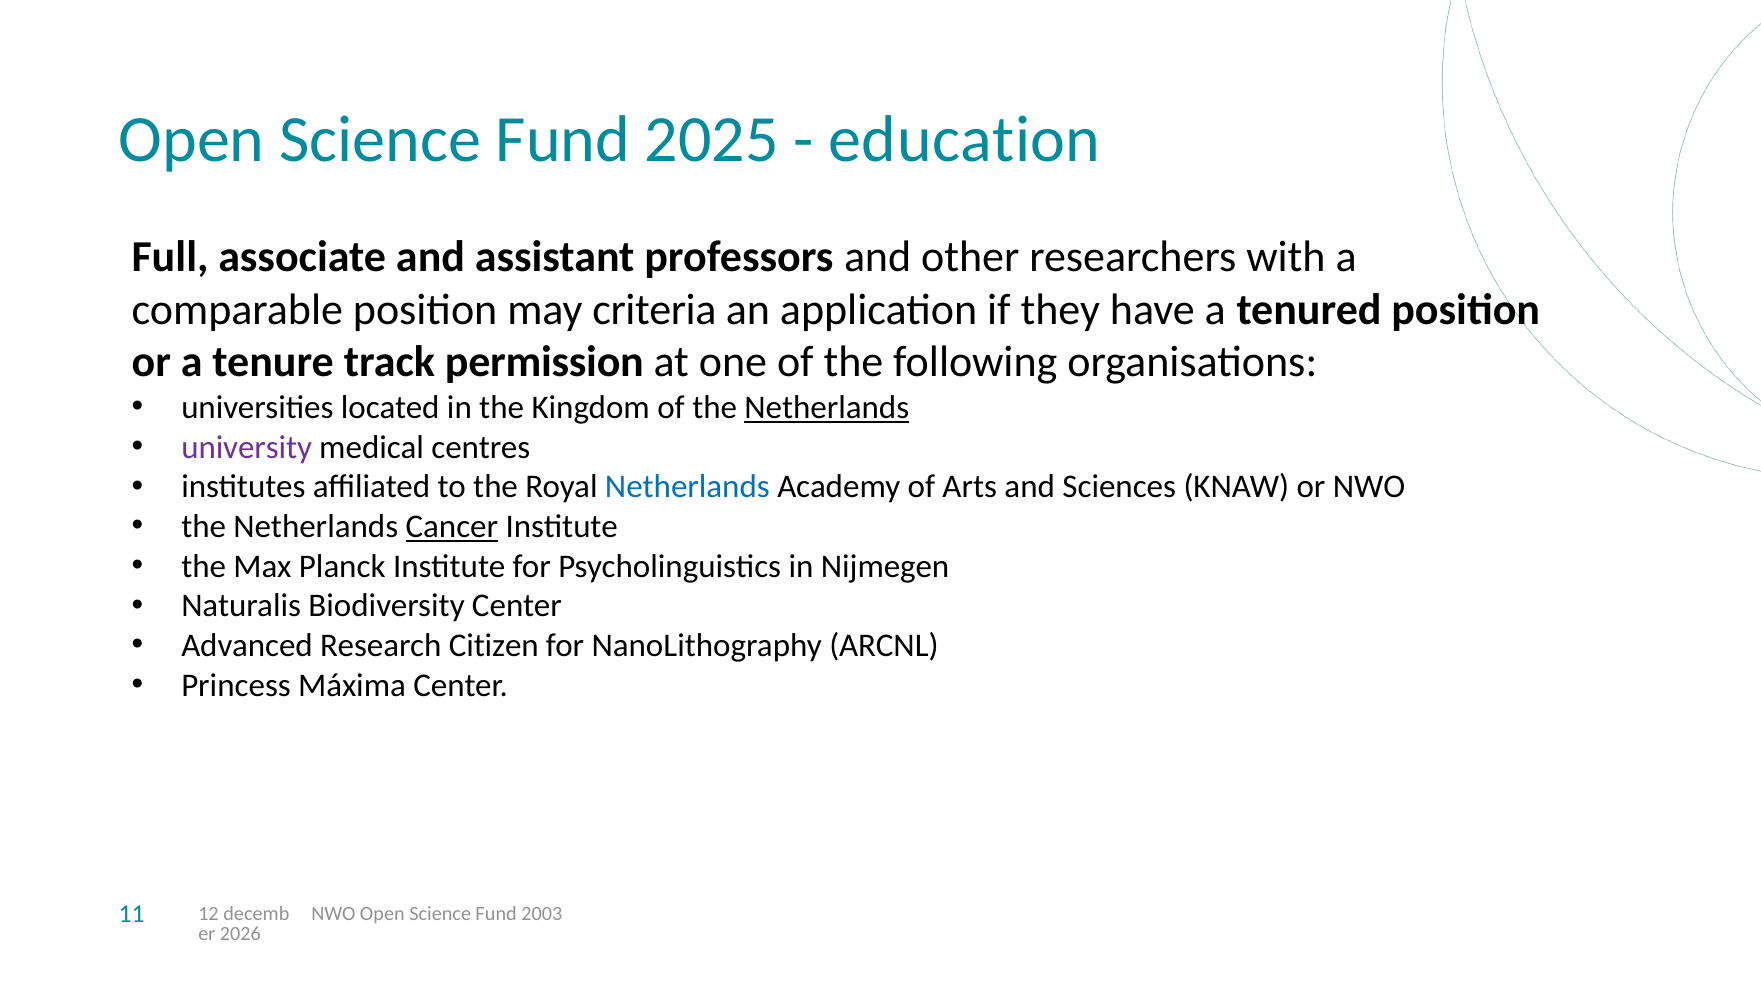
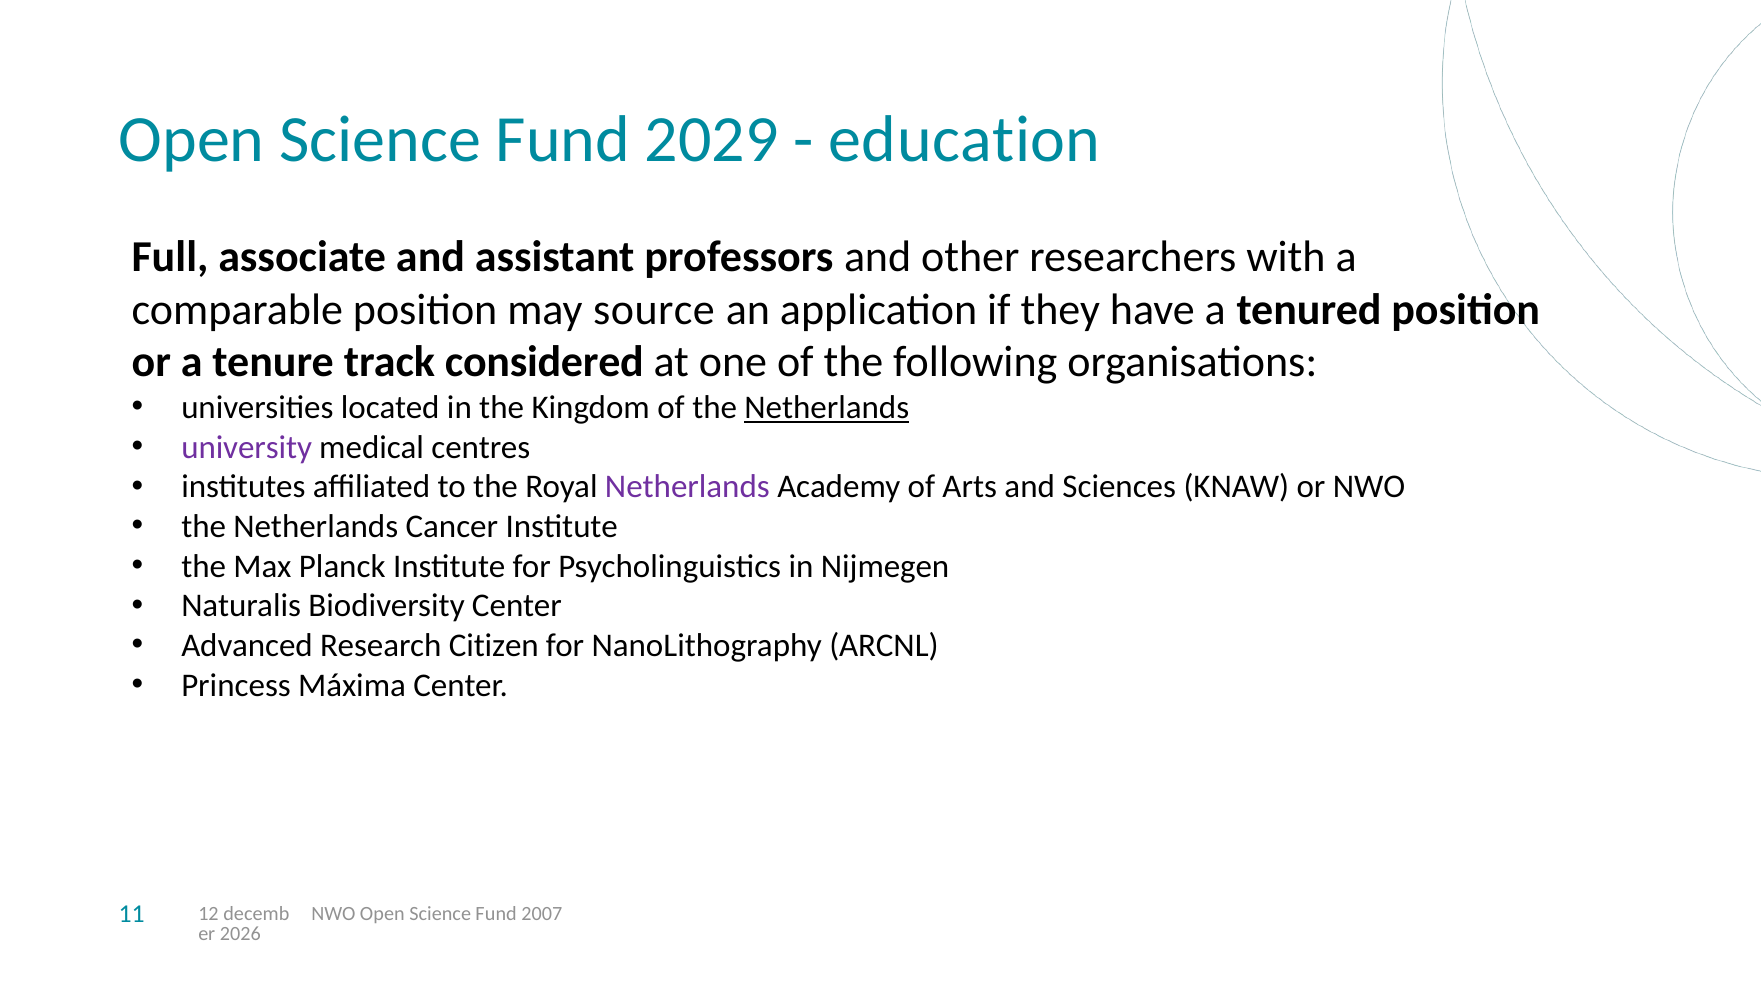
2025: 2025 -> 2029
criteria: criteria -> source
permission: permission -> considered
Netherlands at (687, 487) colour: blue -> purple
Cancer underline: present -> none
2003: 2003 -> 2007
